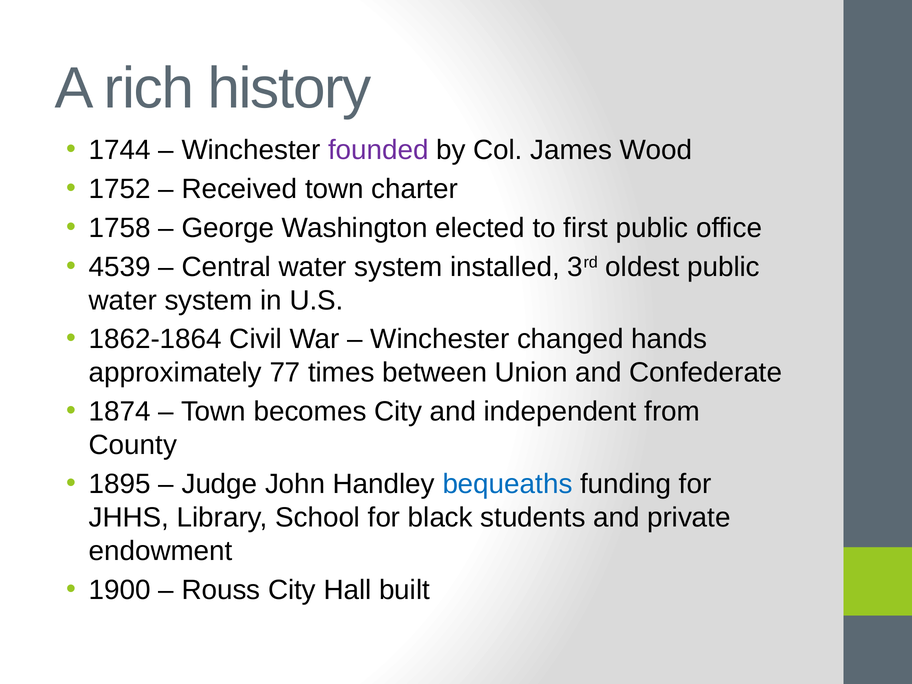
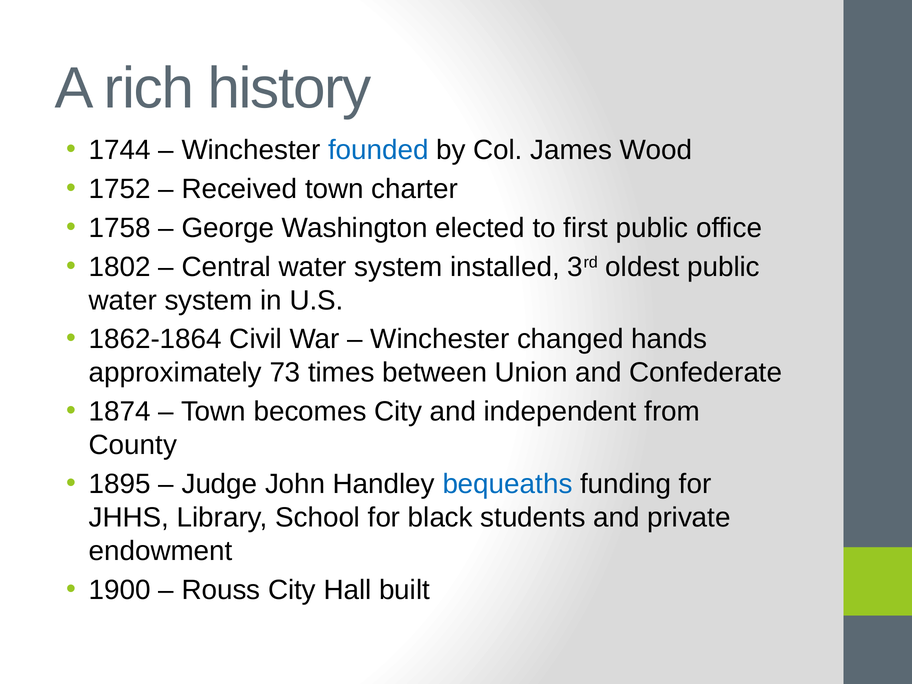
founded colour: purple -> blue
4539: 4539 -> 1802
77: 77 -> 73
